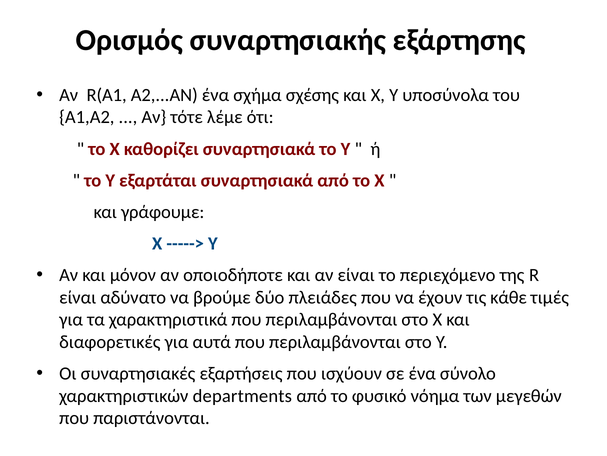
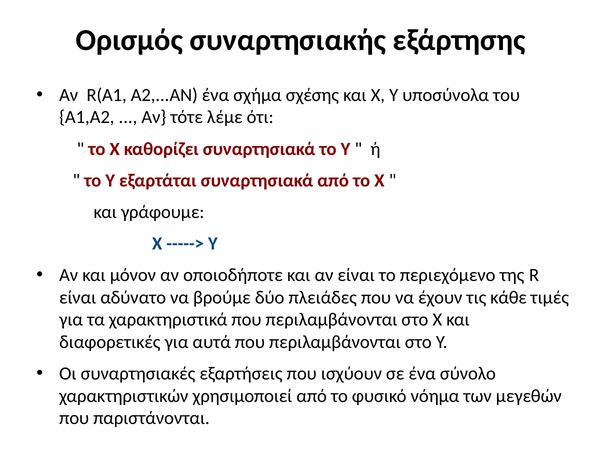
departments: departments -> χρησιμοποιεί
